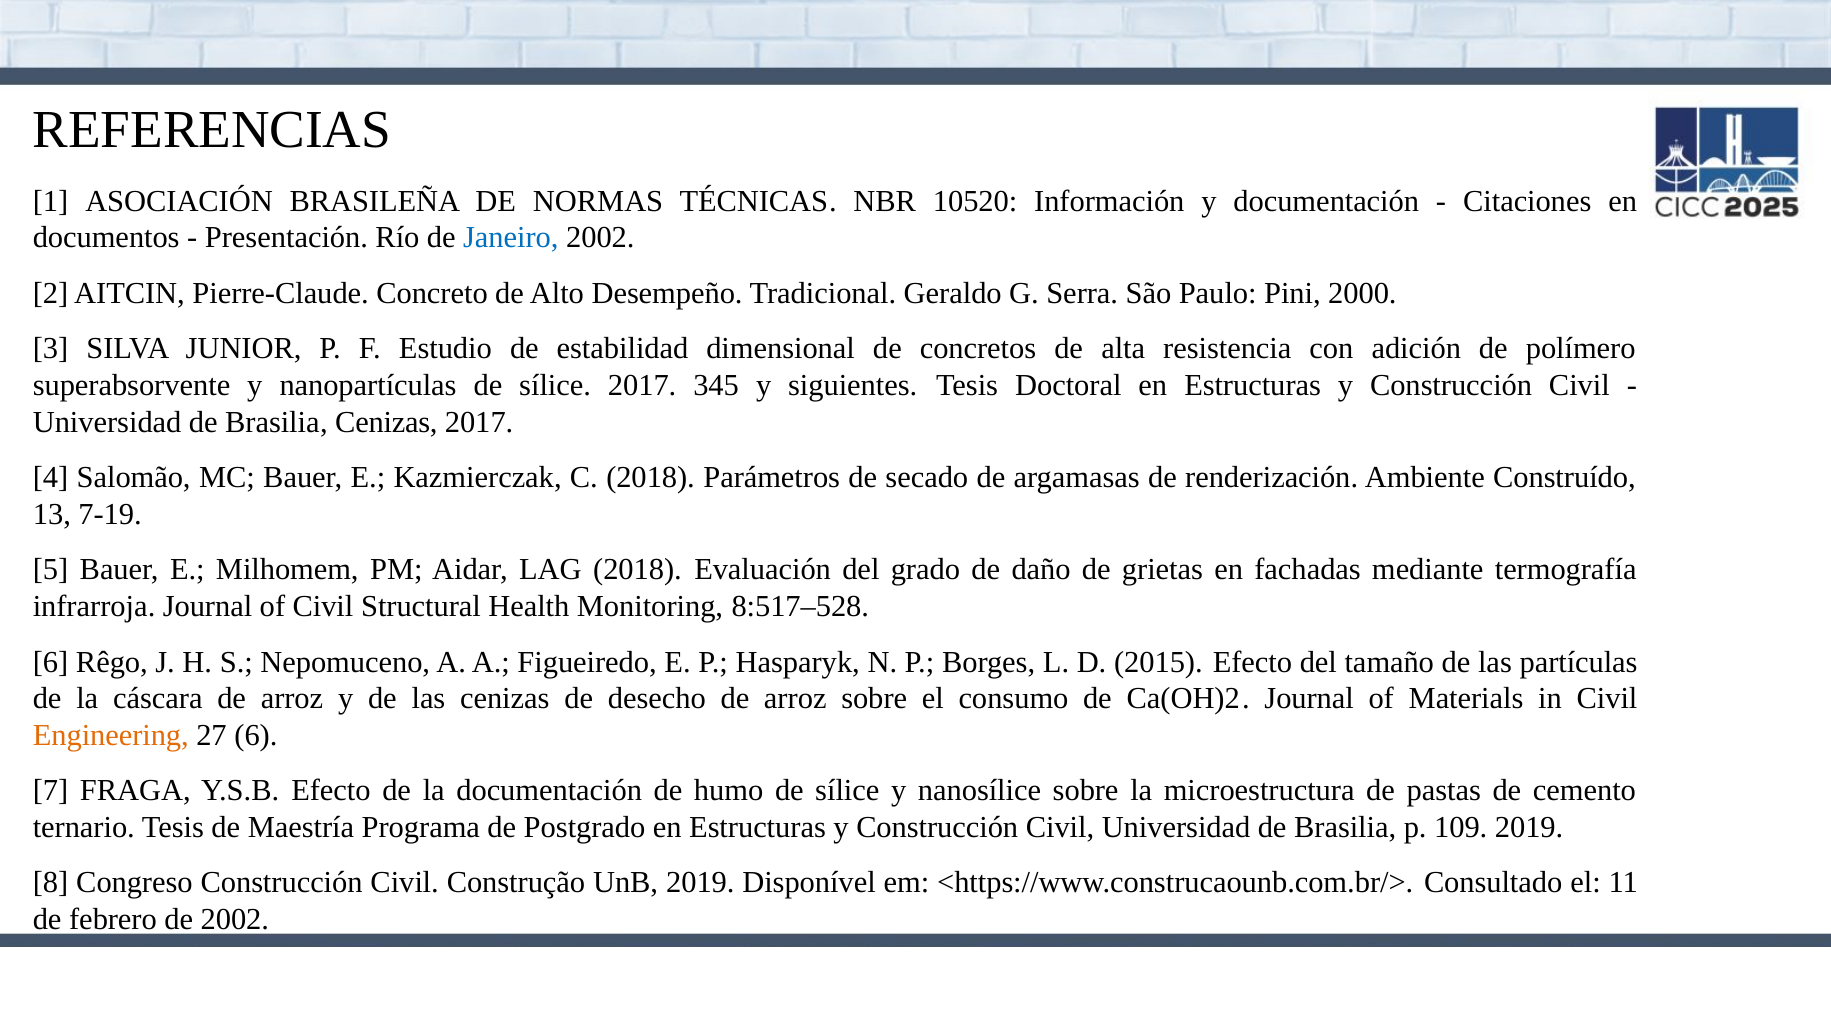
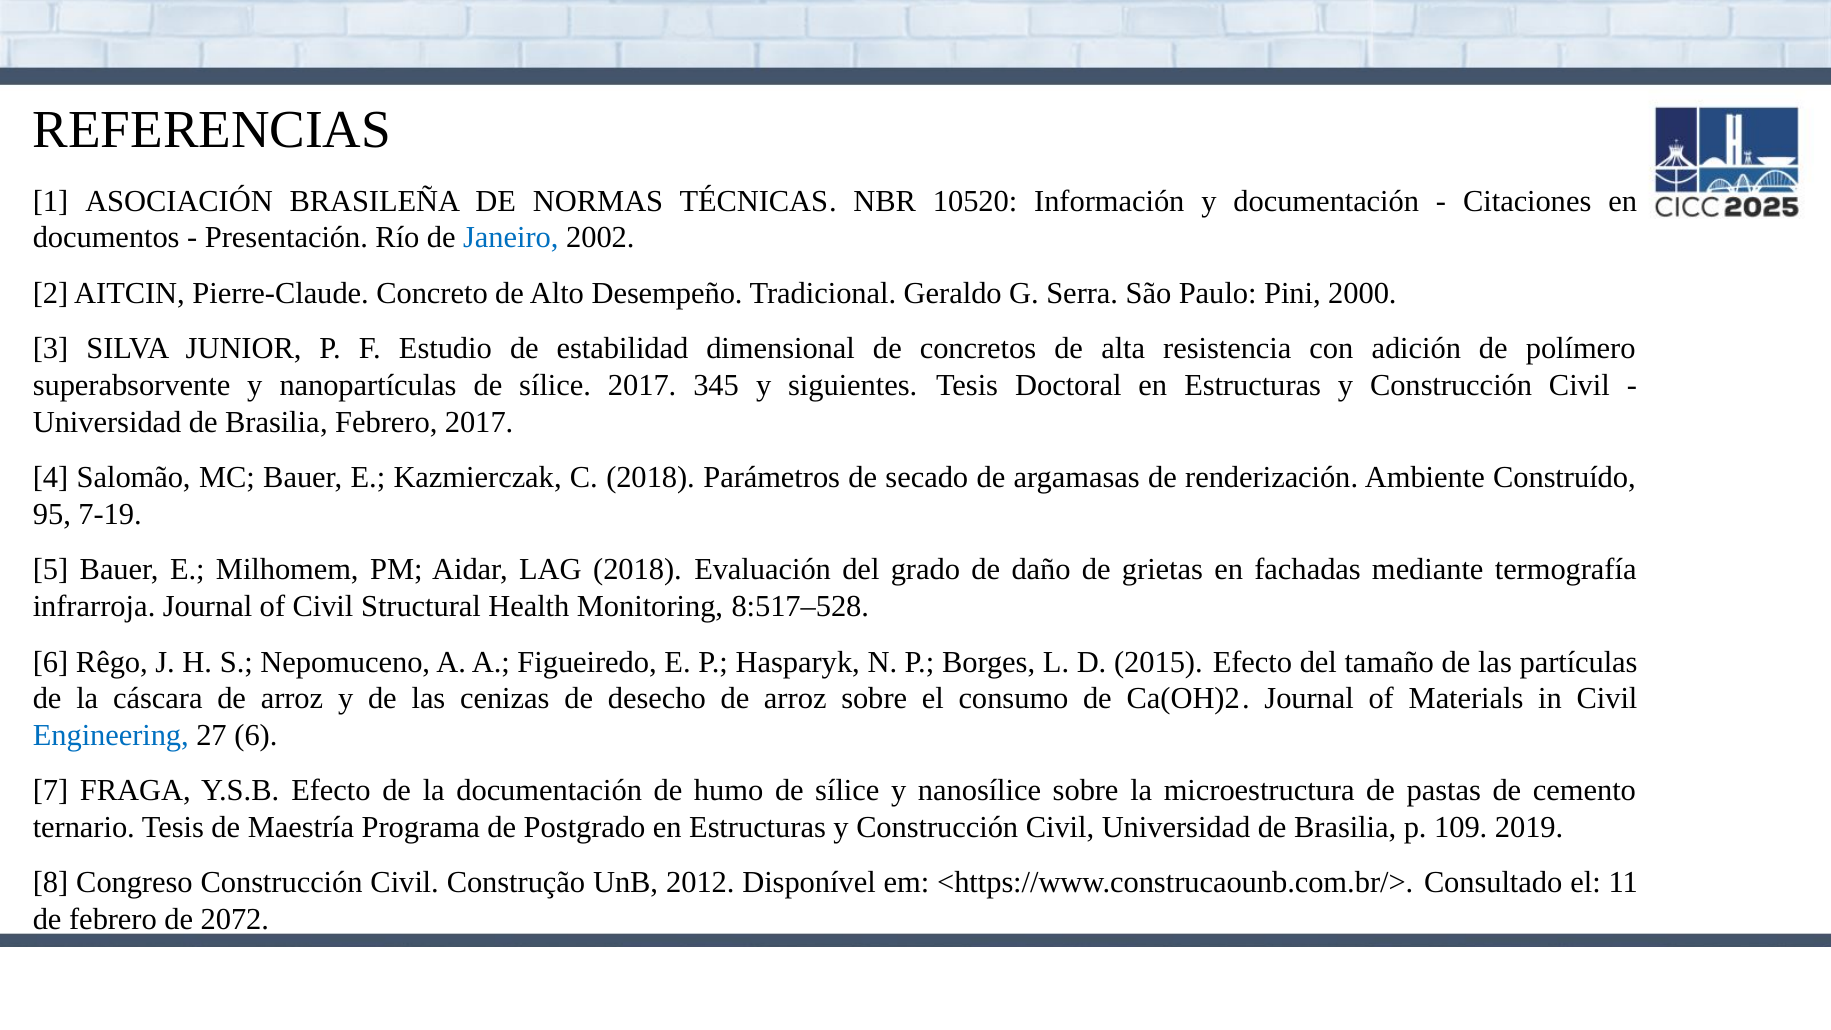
Brasilia Cenizas: Cenizas -> Febrero
13: 13 -> 95
Engineering colour: orange -> blue
UnB 2019: 2019 -> 2012
de 2002: 2002 -> 2072
